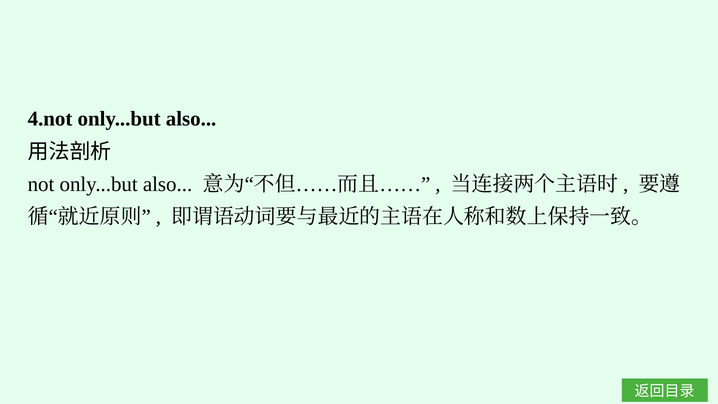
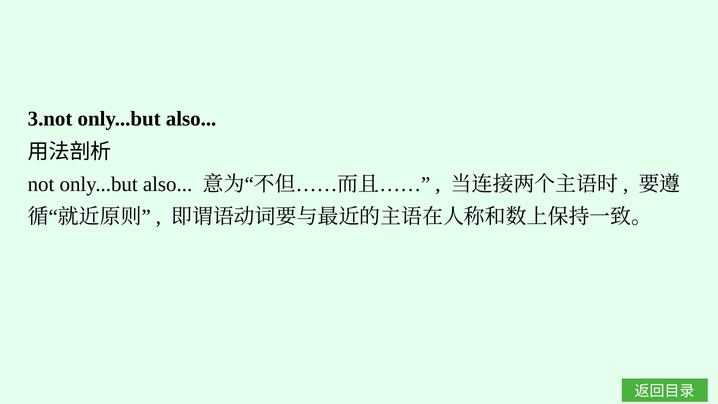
4.not: 4.not -> 3.not
